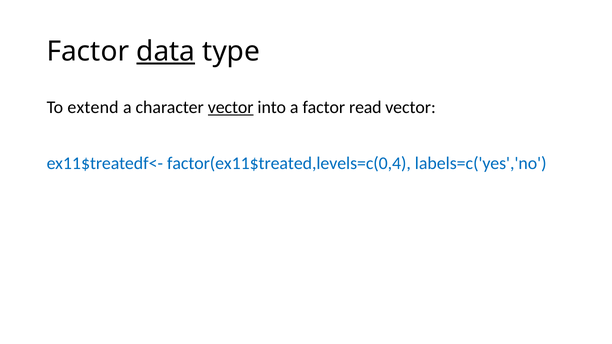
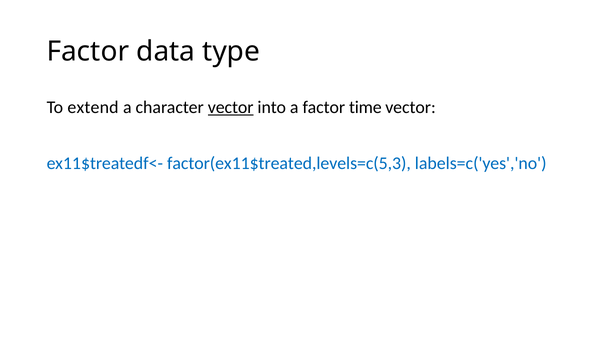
data underline: present -> none
read: read -> time
factor(ex11$treated,levels=c(0,4: factor(ex11$treated,levels=c(0,4 -> factor(ex11$treated,levels=c(5,3
